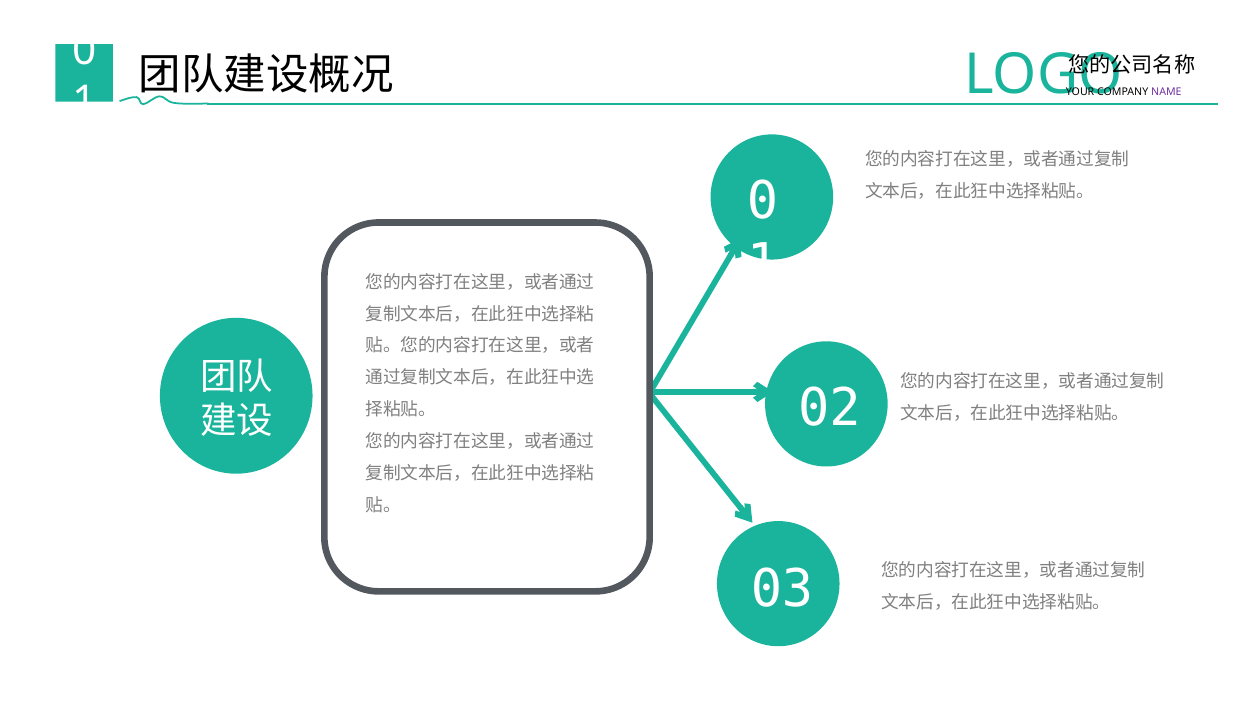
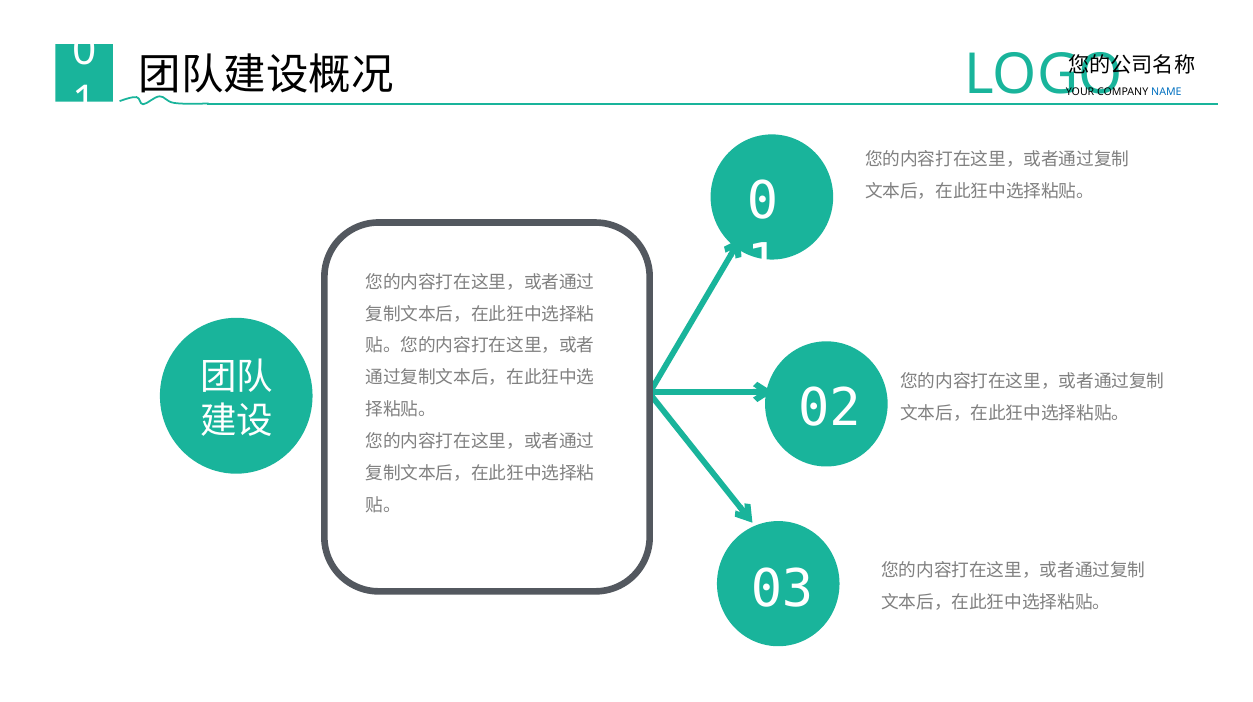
NAME colour: purple -> blue
